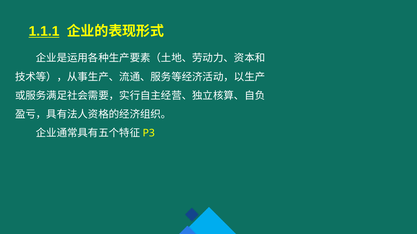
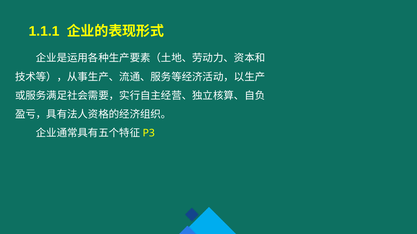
1.1.1 underline: present -> none
